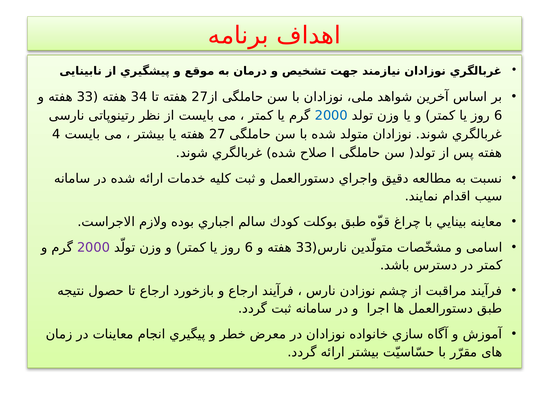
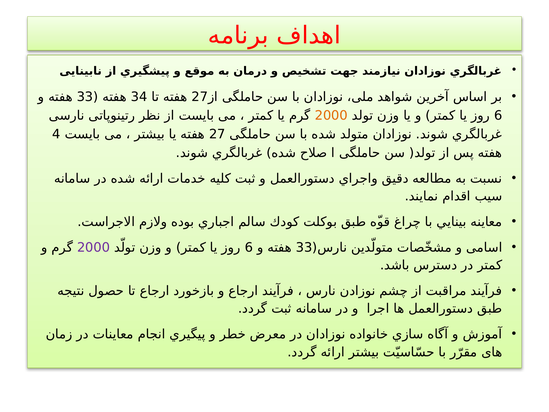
2000 at (331, 116) colour: blue -> orange
